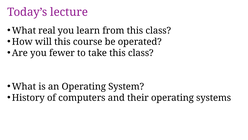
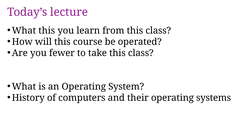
What real: real -> this
